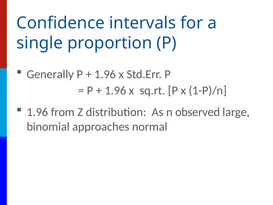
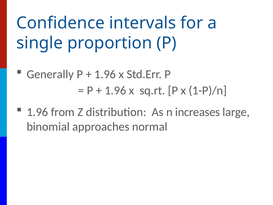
observed: observed -> increases
